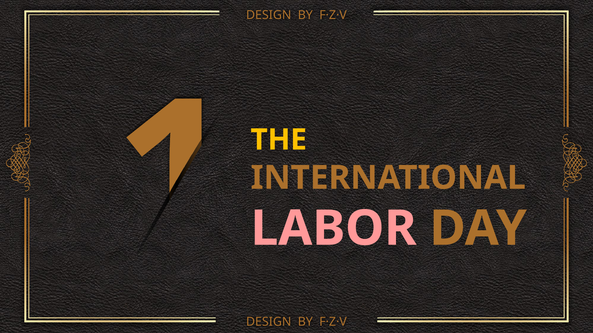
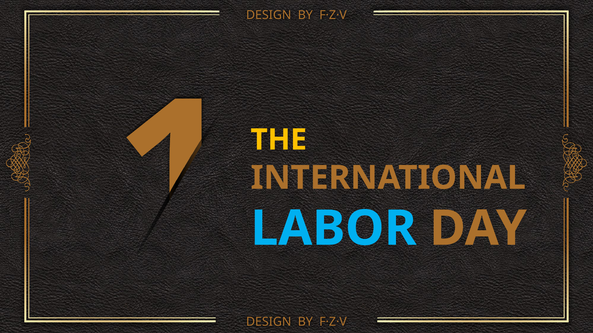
LABOR colour: pink -> light blue
